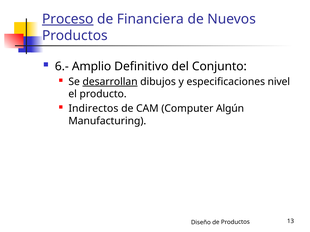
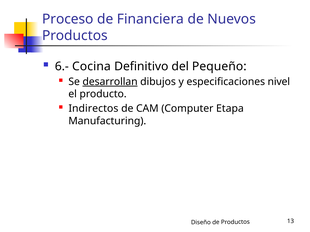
Proceso underline: present -> none
Amplio: Amplio -> Cocina
Conjunto: Conjunto -> Pequeño
Algún: Algún -> Etapa
